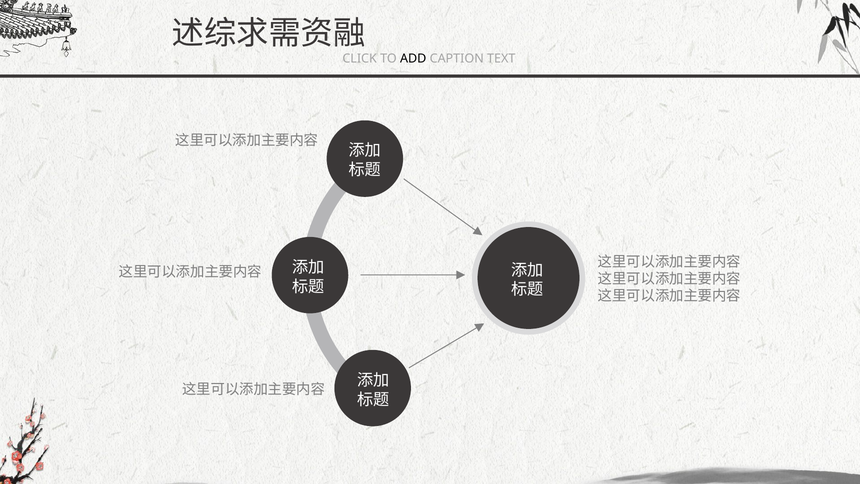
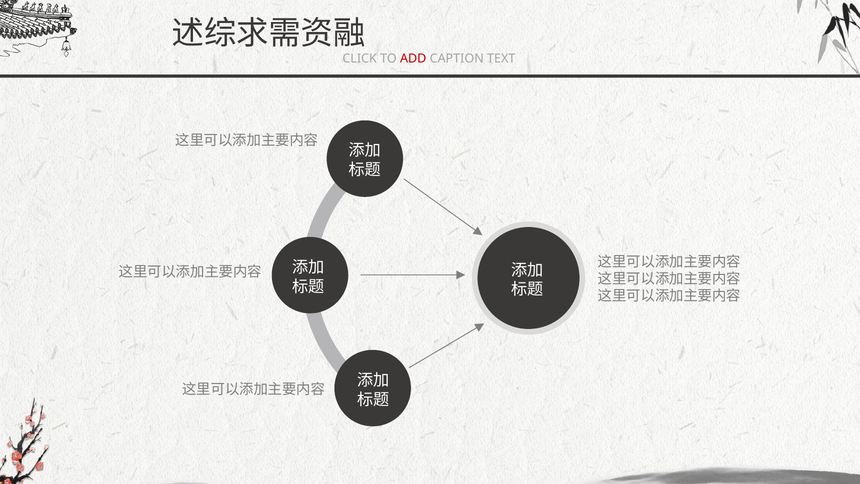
ADD colour: black -> red
